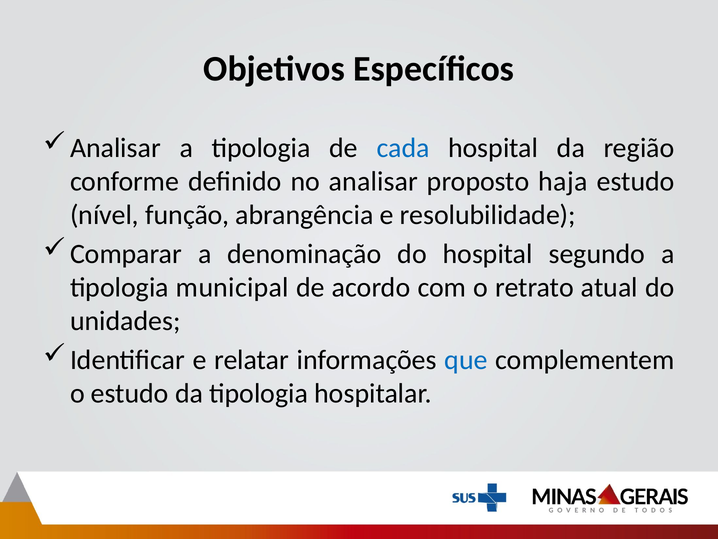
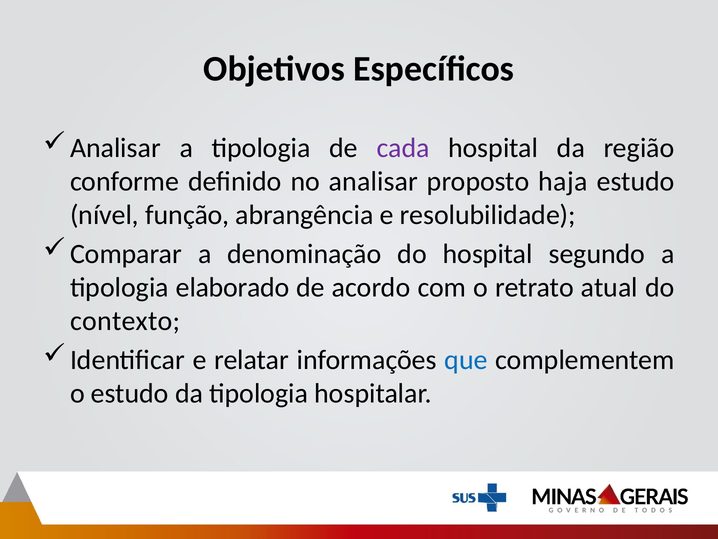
cada colour: blue -> purple
municipal: municipal -> elaborado
unidades: unidades -> contexto
